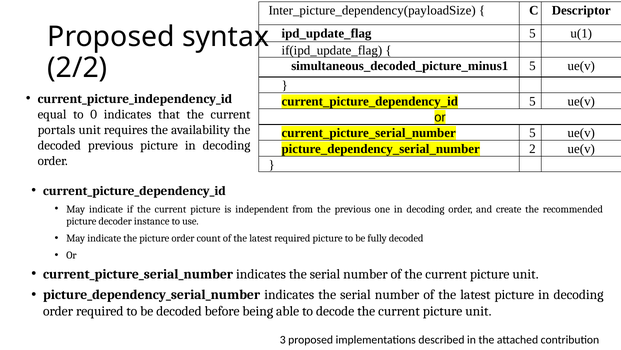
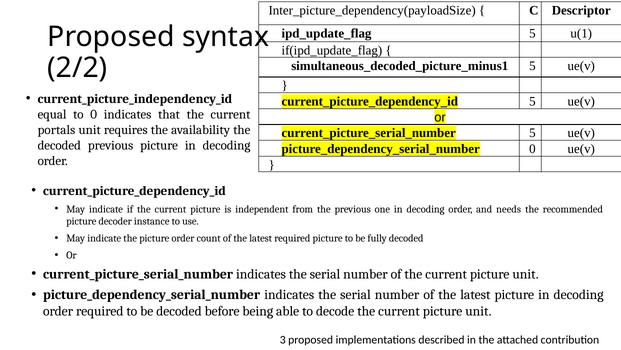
picture_dependency_serial_number 2: 2 -> 0
create: create -> needs
